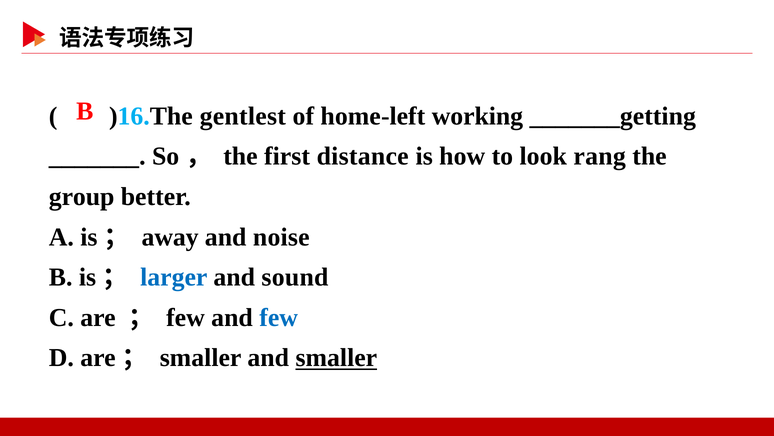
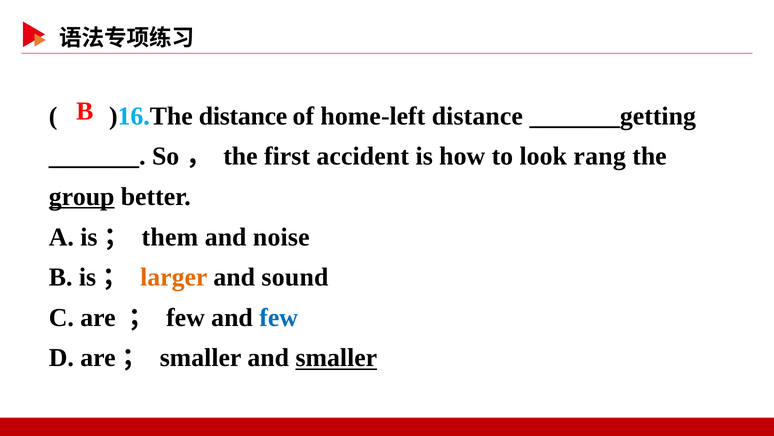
)16.The gentlest: gentlest -> distance
home-left working: working -> distance
distance: distance -> accident
group underline: none -> present
away: away -> them
larger colour: blue -> orange
